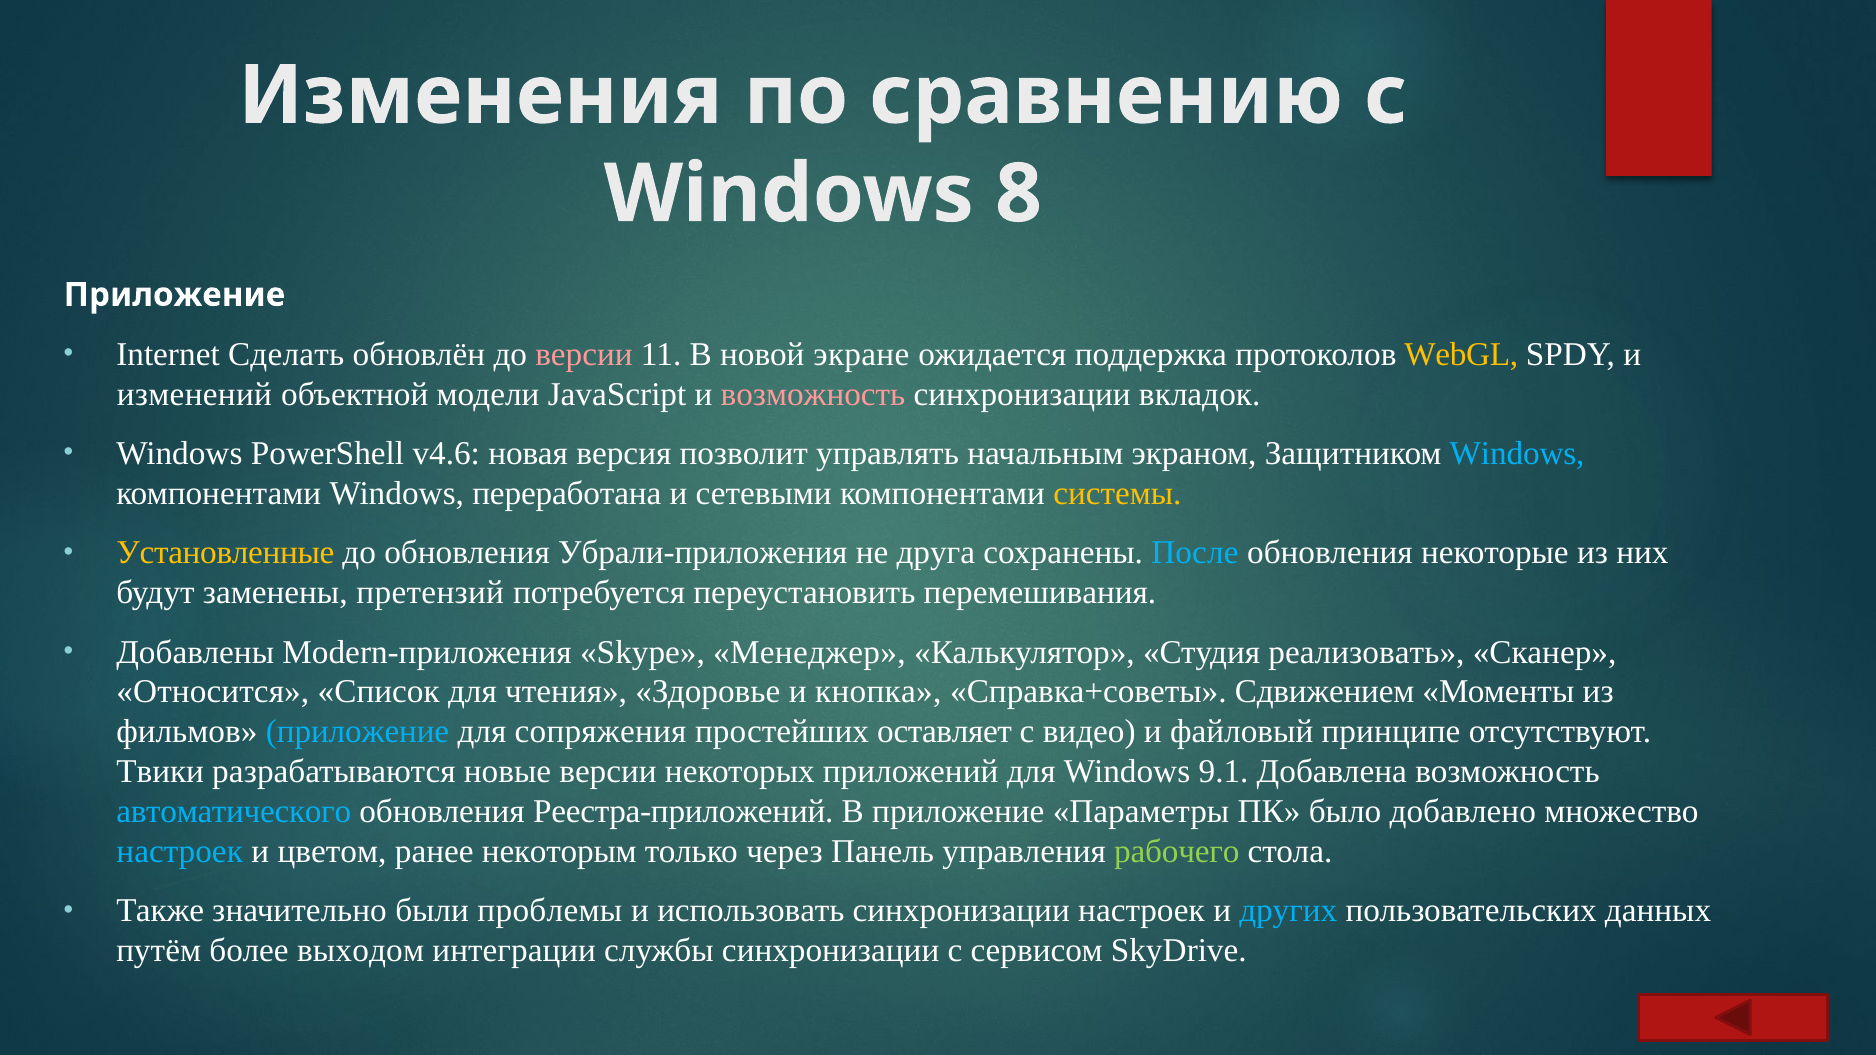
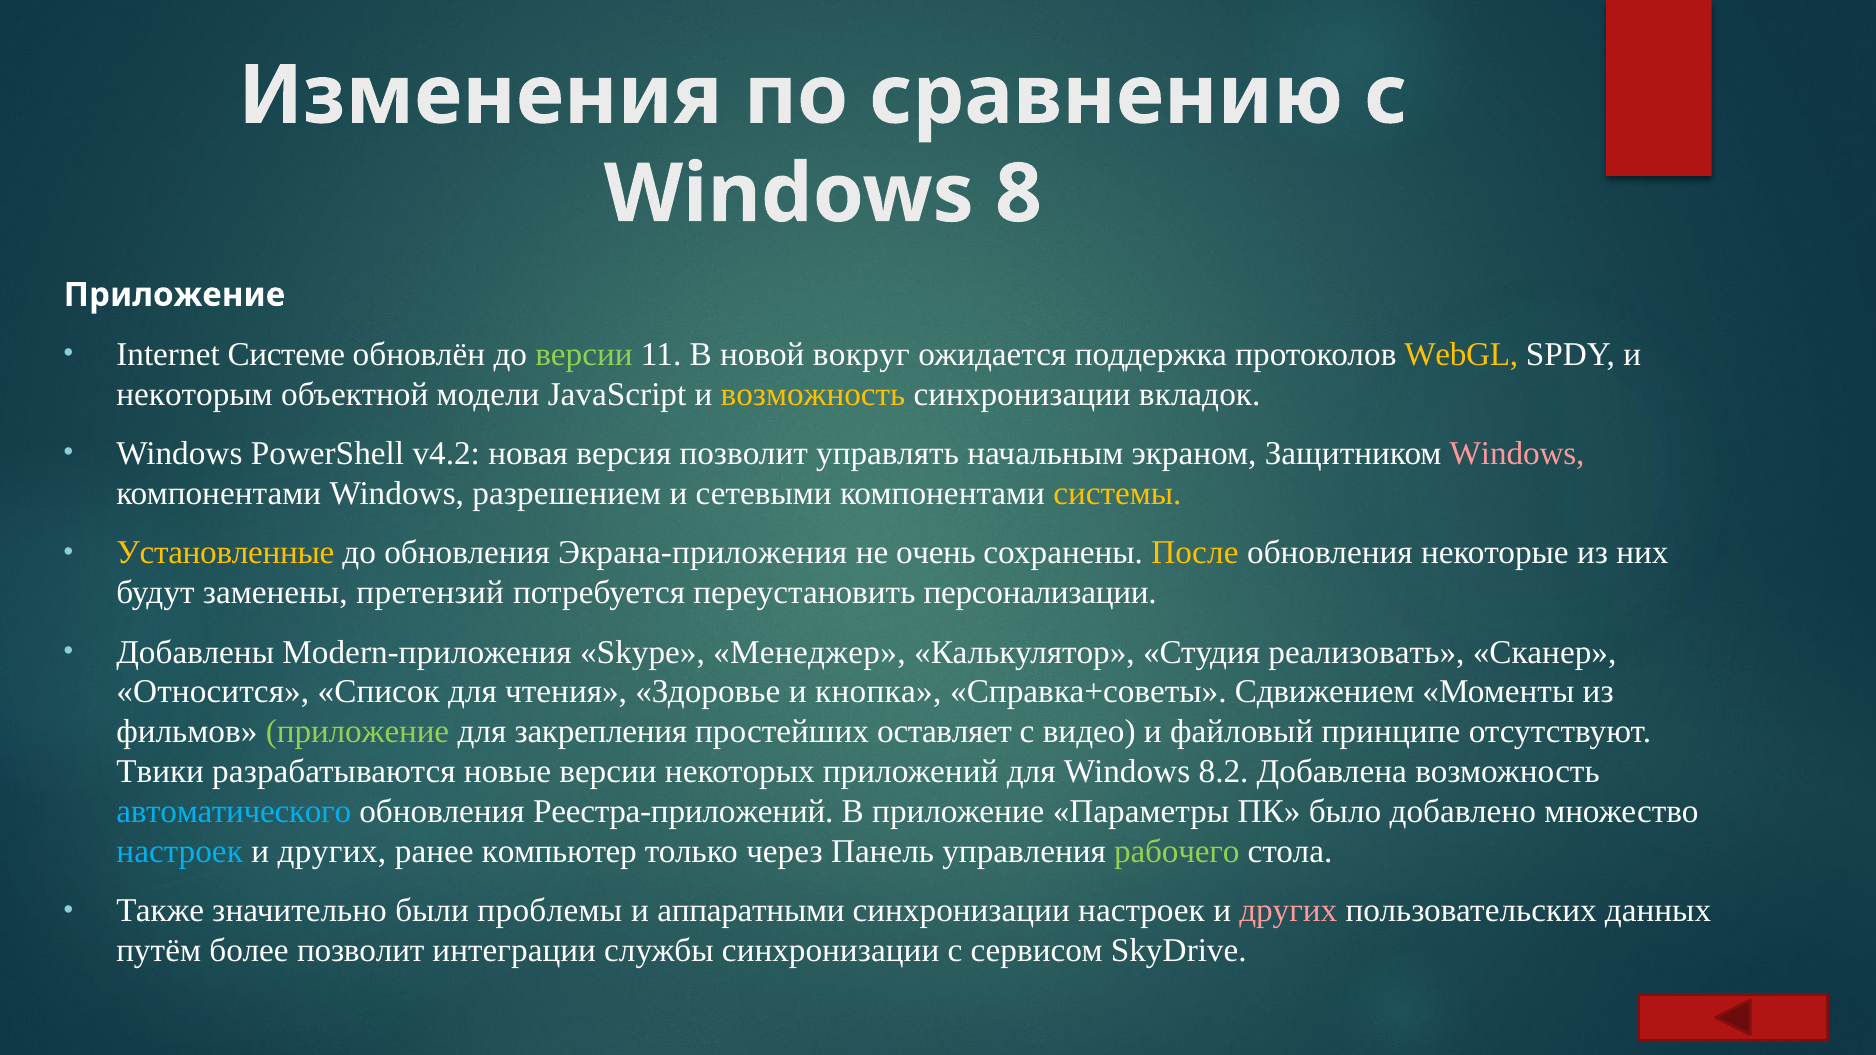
Сделать: Сделать -> Системе
версии at (584, 354) colour: pink -> light green
экране: экране -> вокруг
изменений: изменений -> некоторым
возможность at (813, 394) colour: pink -> yellow
v4.6: v4.6 -> v4.2
Windows at (1517, 454) colour: light blue -> pink
переработана: переработана -> разрешением
Убрали-приложения: Убрали-приложения -> Экрана-приложения
друга: друга -> очень
После colour: light blue -> yellow
перемешивания: перемешивания -> персонализации
приложение at (358, 732) colour: light blue -> light green
сопряжения: сопряжения -> закрепления
9.1: 9.1 -> 8.2
цветом at (332, 852): цветом -> других
некоторым: некоторым -> компьютер
использовать: использовать -> аппаратными
других at (1288, 911) colour: light blue -> pink
более выходом: выходом -> позволит
